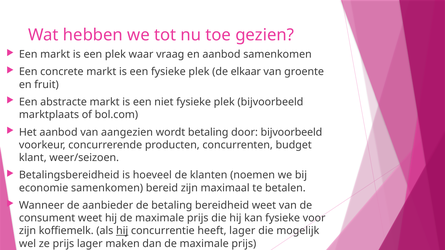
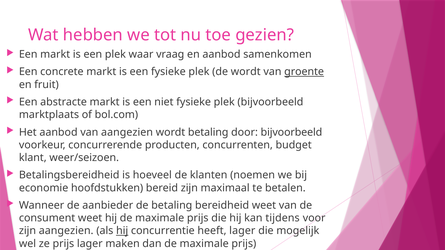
de elkaar: elkaar -> wordt
groente underline: none -> present
economie samenkomen: samenkomen -> hoofdstukken
kan fysieke: fysieke -> tijdens
zijn koffiemelk: koffiemelk -> aangezien
